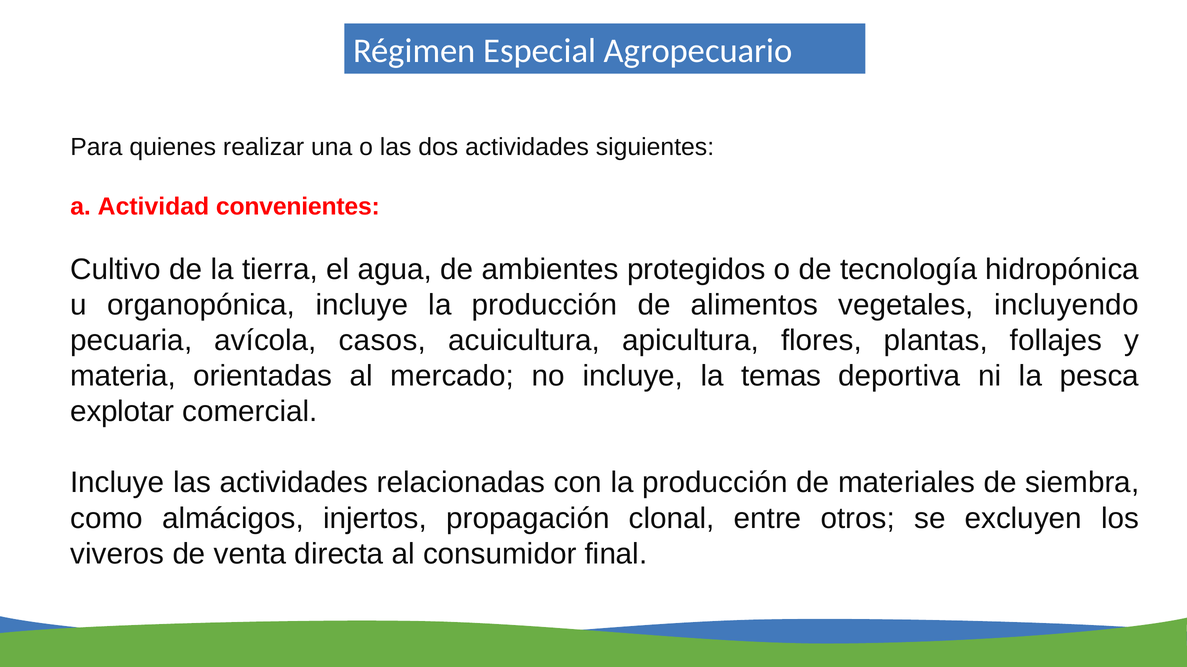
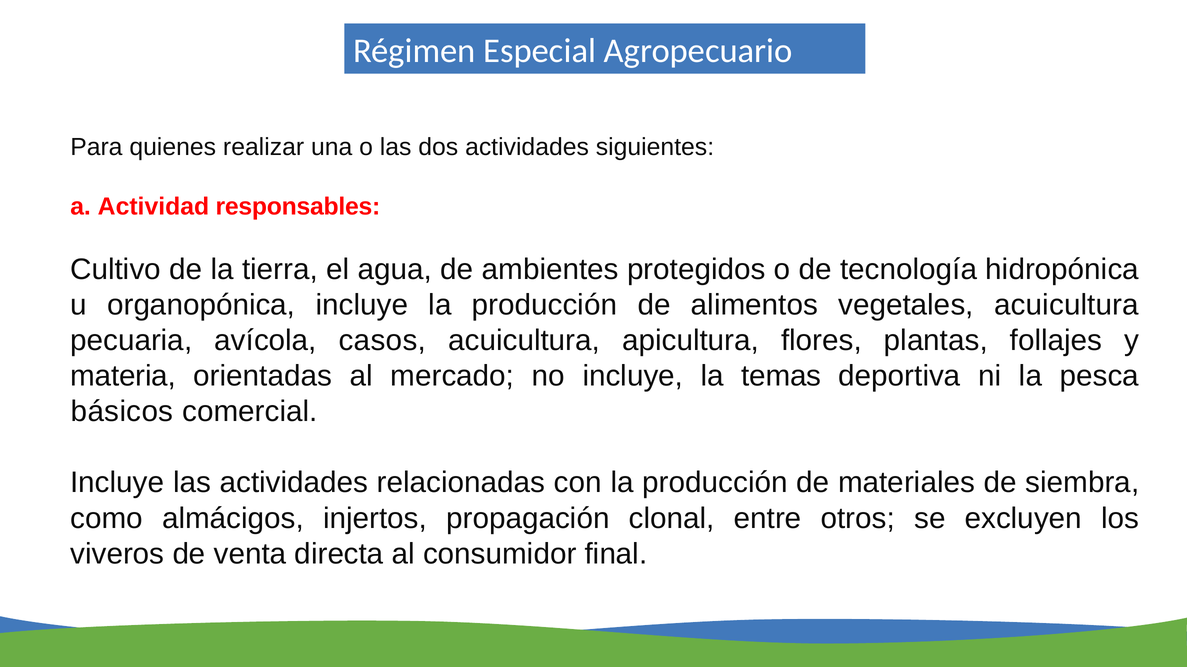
convenientes: convenientes -> responsables
vegetales incluyendo: incluyendo -> acuicultura
explotar: explotar -> básicos
